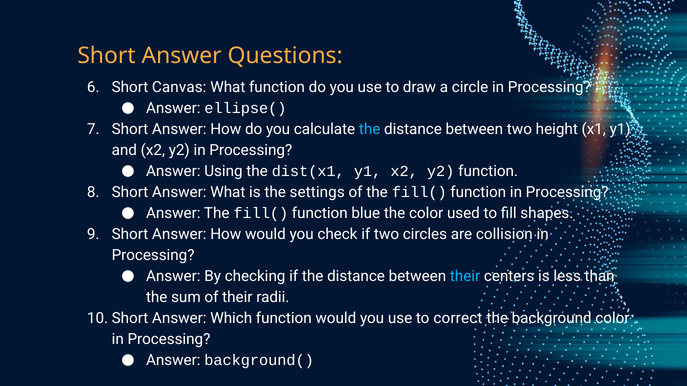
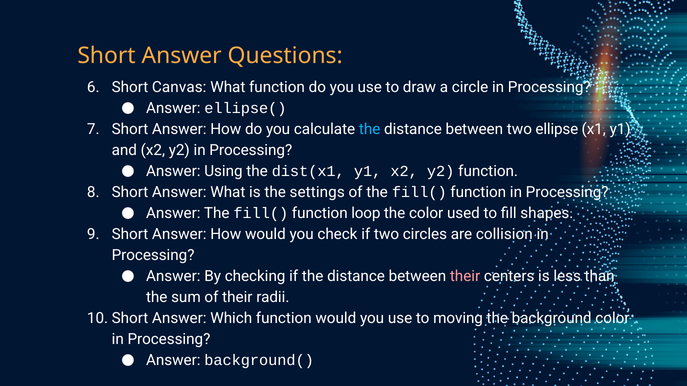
height: height -> ellipse
blue: blue -> loop
their at (465, 277) colour: light blue -> pink
correct: correct -> moving
